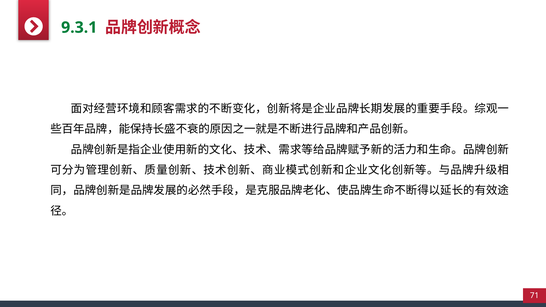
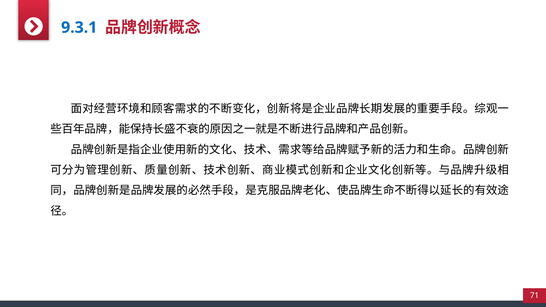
9.3.1 colour: green -> blue
